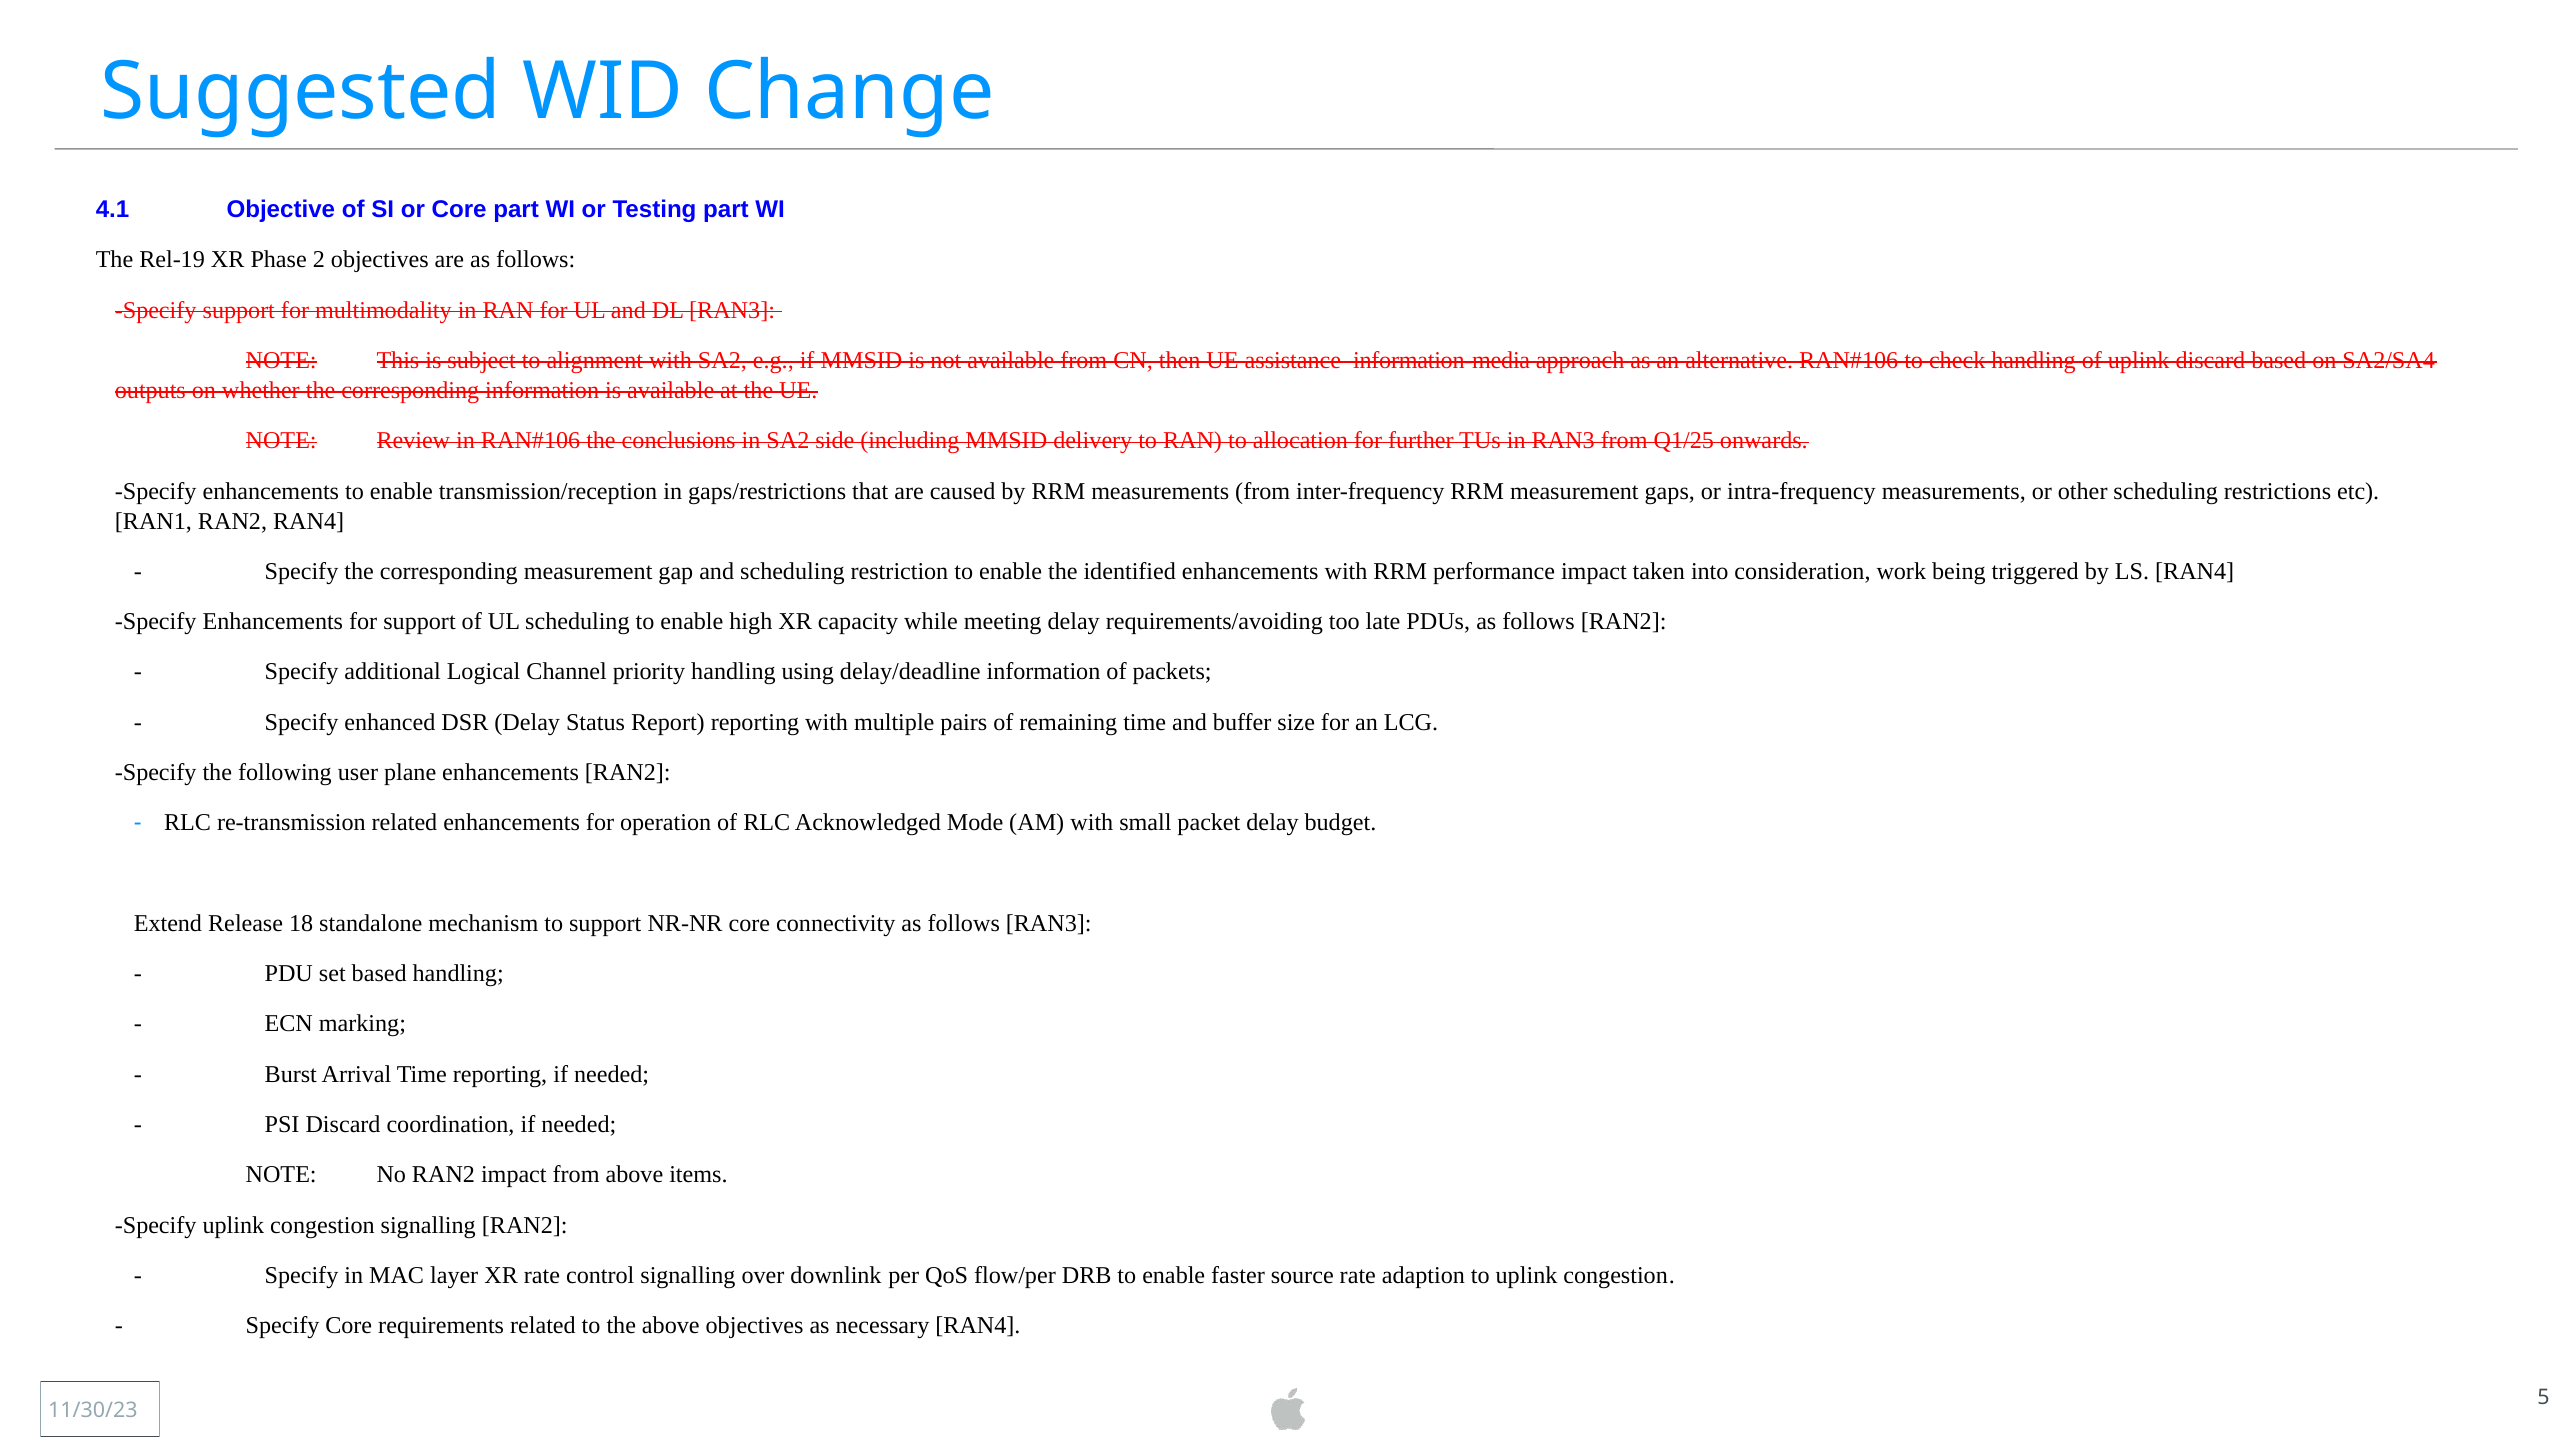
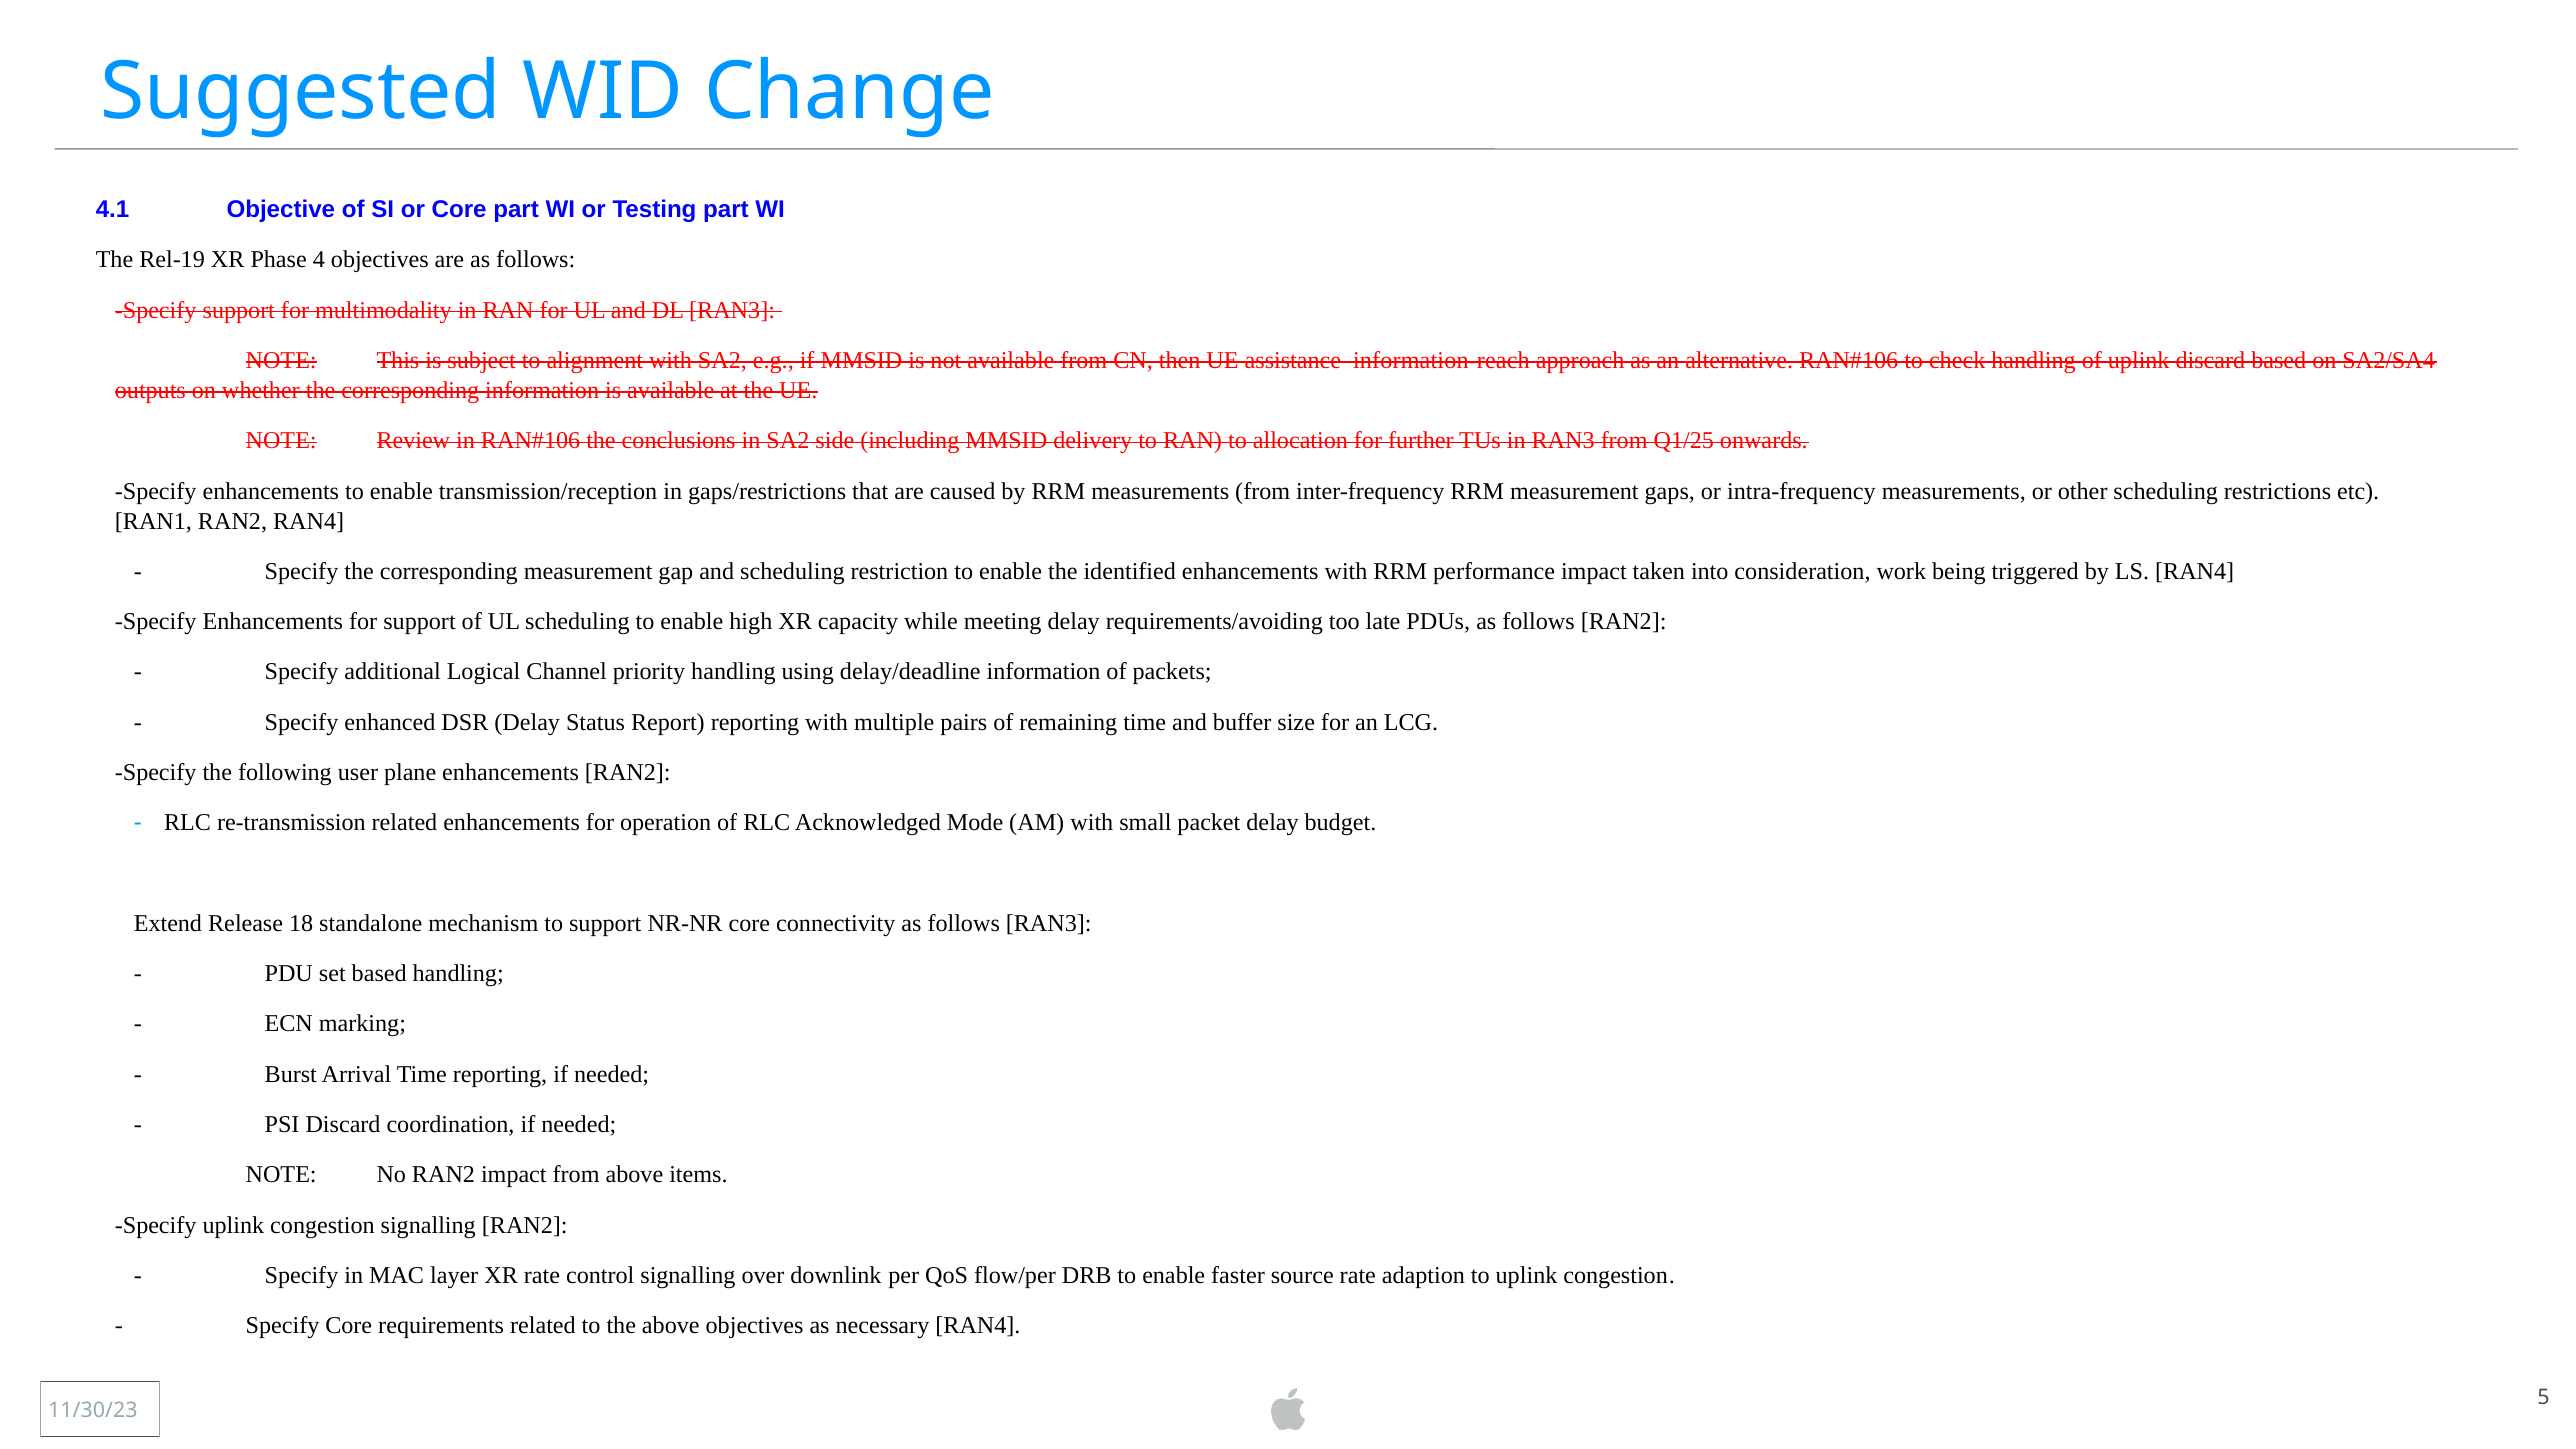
2: 2 -> 4
information-media: information-media -> information-reach
